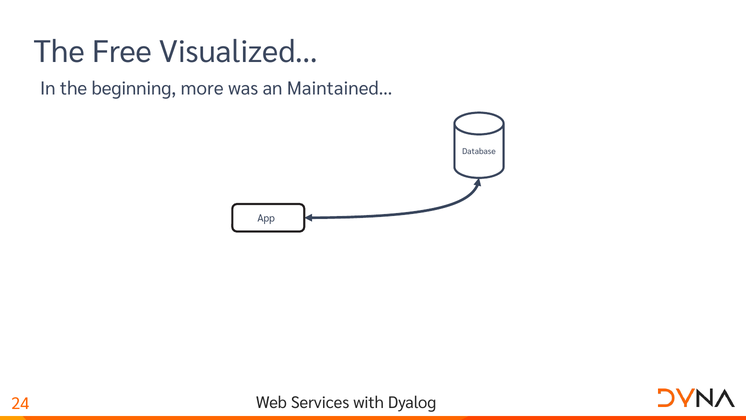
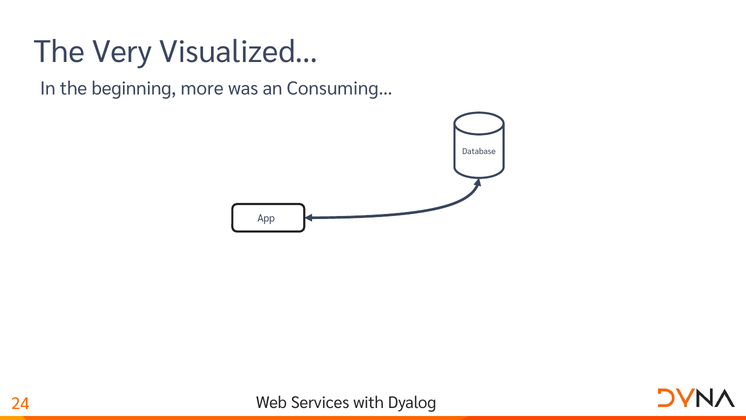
Free: Free -> Very
Maintained…: Maintained… -> Consuming…
